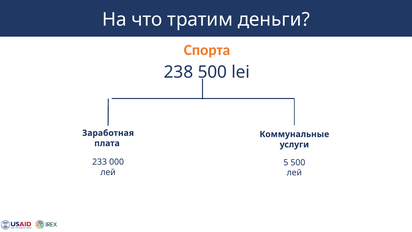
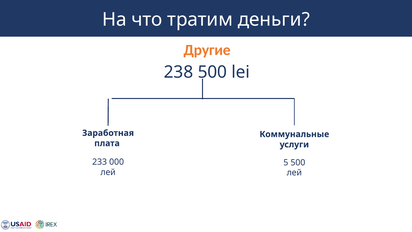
Спорта: Спорта -> Другие
